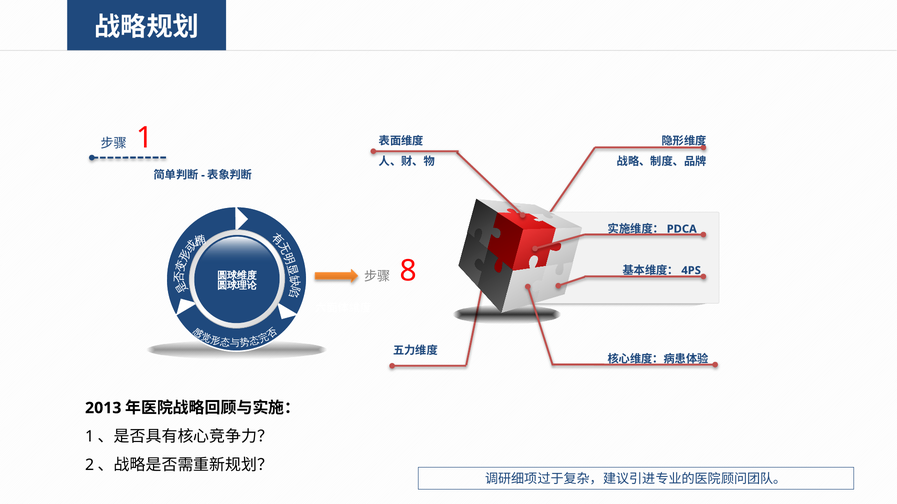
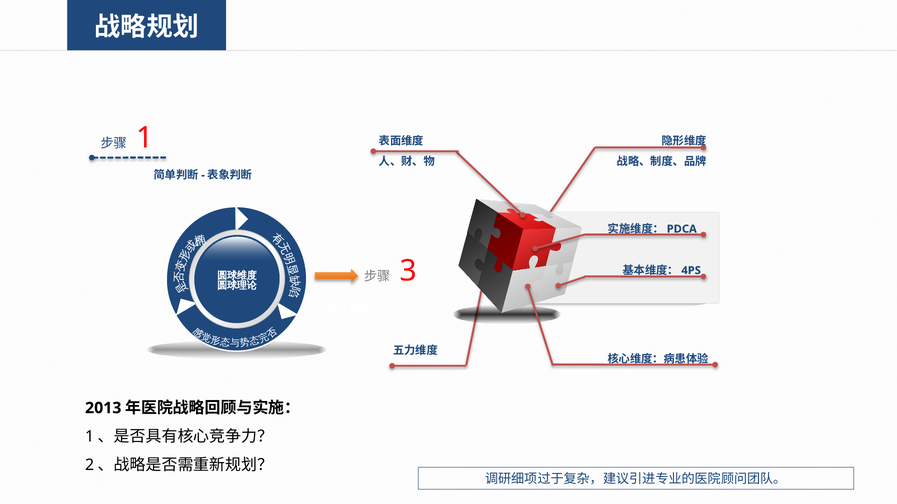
8: 8 -> 3
